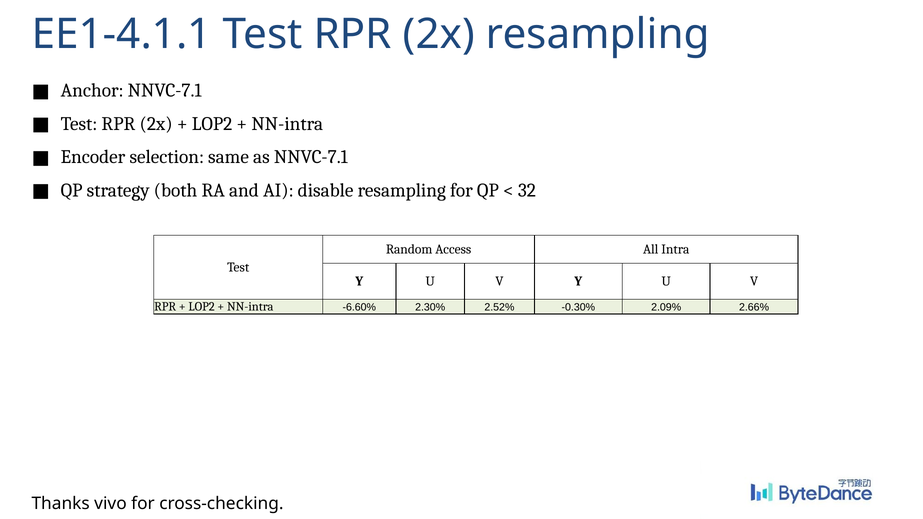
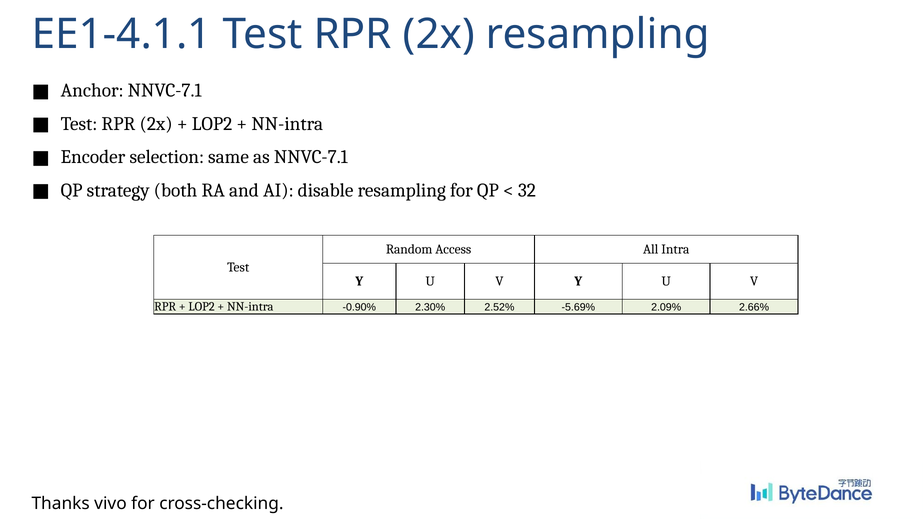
-6.60%: -6.60% -> -0.90%
-0.30%: -0.30% -> -5.69%
